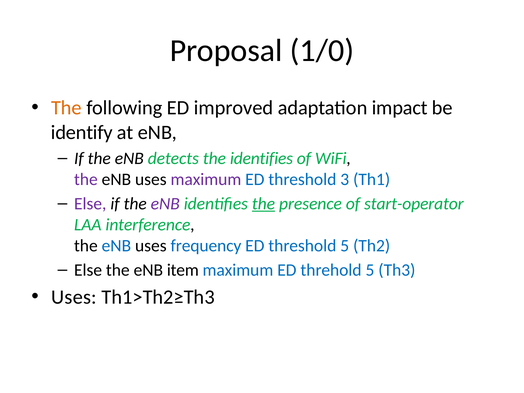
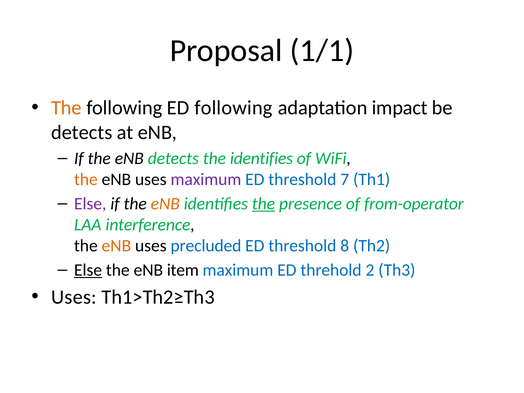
1/0: 1/0 -> 1/1
ED improved: improved -> following
identify at (82, 132): identify -> detects
the at (86, 179) colour: purple -> orange
3: 3 -> 7
eNB at (165, 204) colour: purple -> orange
start-operator: start-operator -> from-operator
eNB at (116, 246) colour: blue -> orange
frequency: frequency -> precluded
threshold 5: 5 -> 8
Else at (88, 270) underline: none -> present
threhold 5: 5 -> 2
